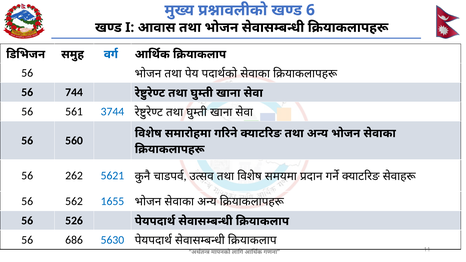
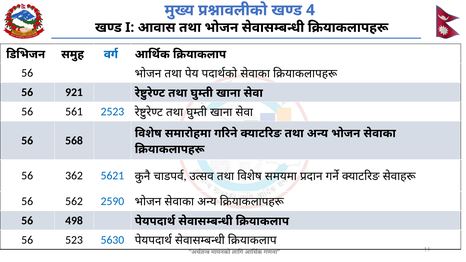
6: 6 -> 4
744: 744 -> 921
3744: 3744 -> 2523
560: 560 -> 568
262: 262 -> 362
1655: 1655 -> 2590
526: 526 -> 498
686: 686 -> 523
